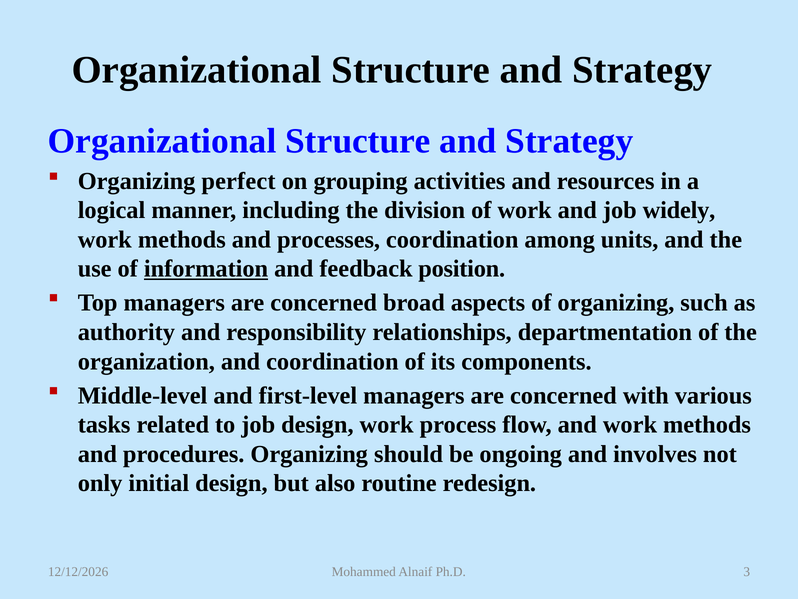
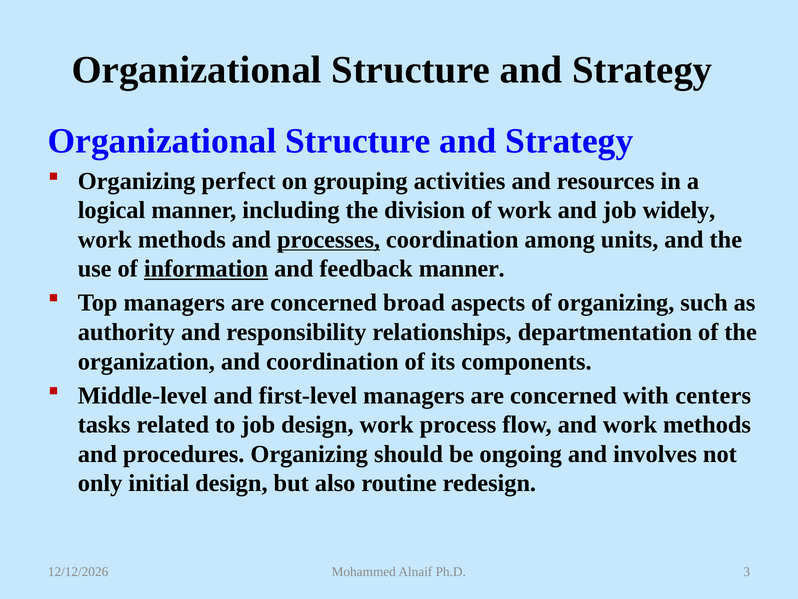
processes underline: none -> present
feedback position: position -> manner
various: various -> centers
